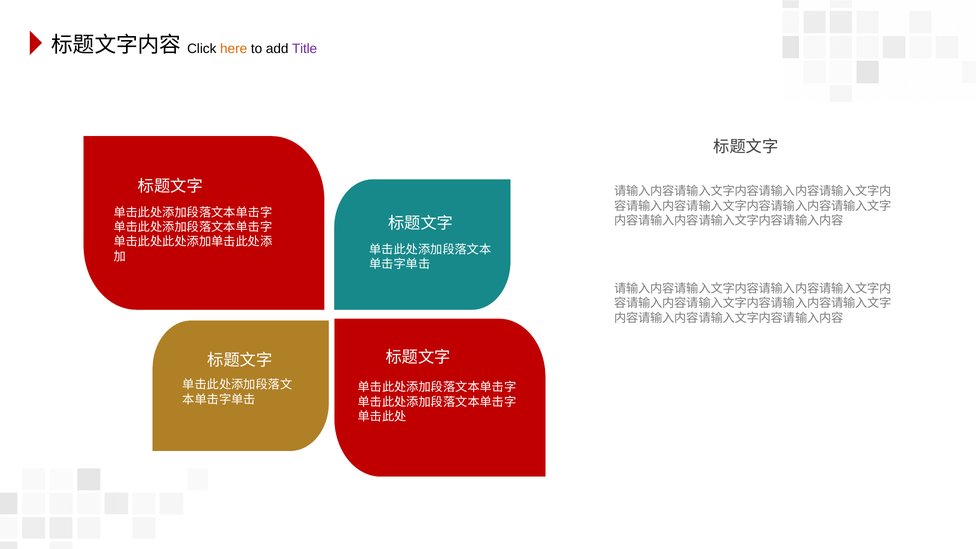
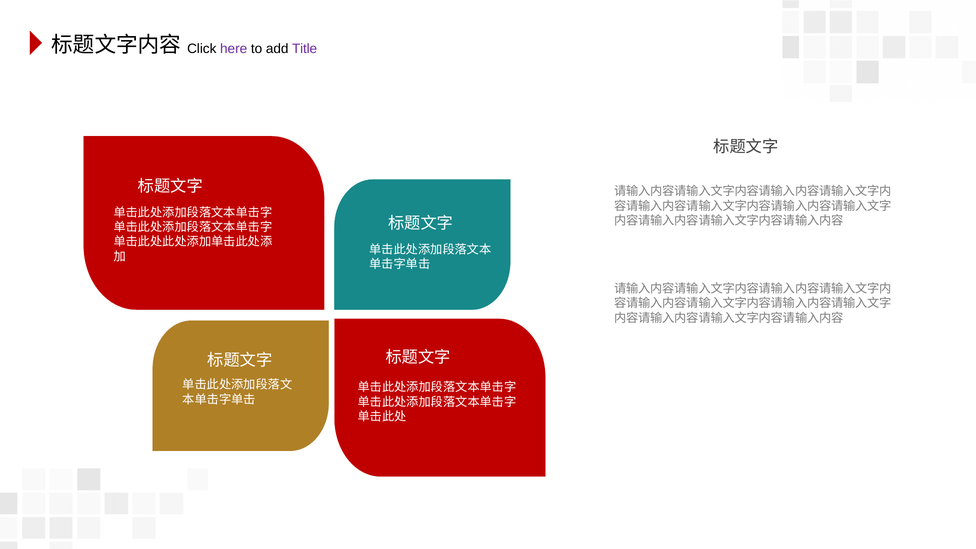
here colour: orange -> purple
